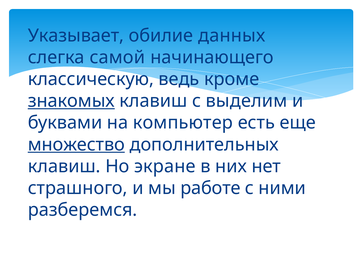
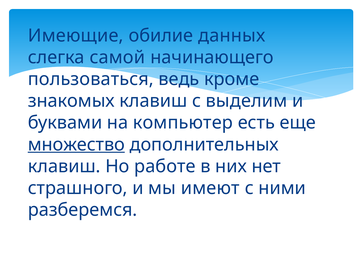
Указывает: Указывает -> Имеющие
классическую: классическую -> пользоваться
знакомых underline: present -> none
экране: экране -> работе
работе: работе -> имеют
